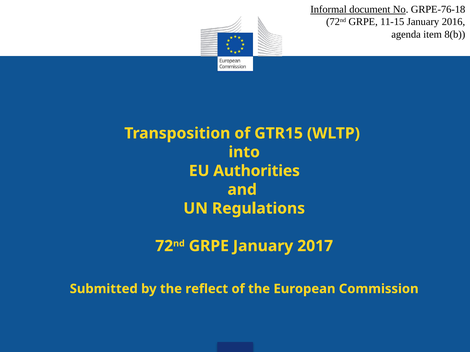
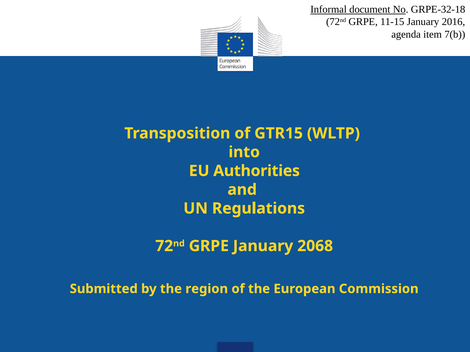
GRPE-76-18: GRPE-76-18 -> GRPE-32-18
8(b: 8(b -> 7(b
2017: 2017 -> 2068
reflect: reflect -> region
